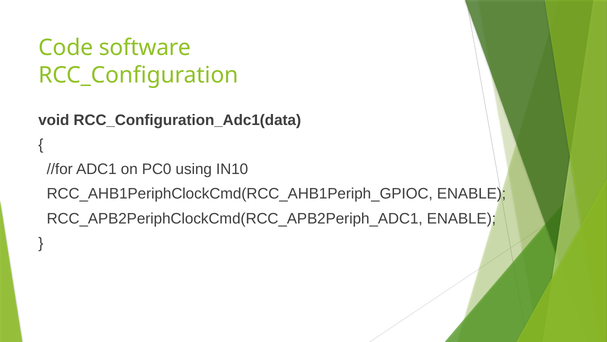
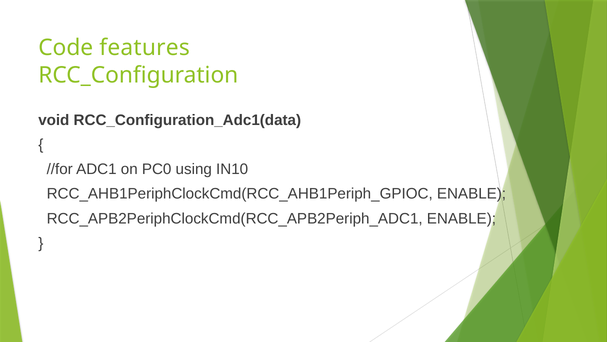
software: software -> features
